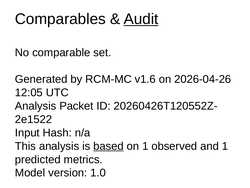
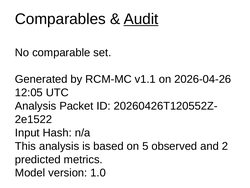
v1.6: v1.6 -> v1.1
based underline: present -> none
on 1: 1 -> 5
and 1: 1 -> 2
